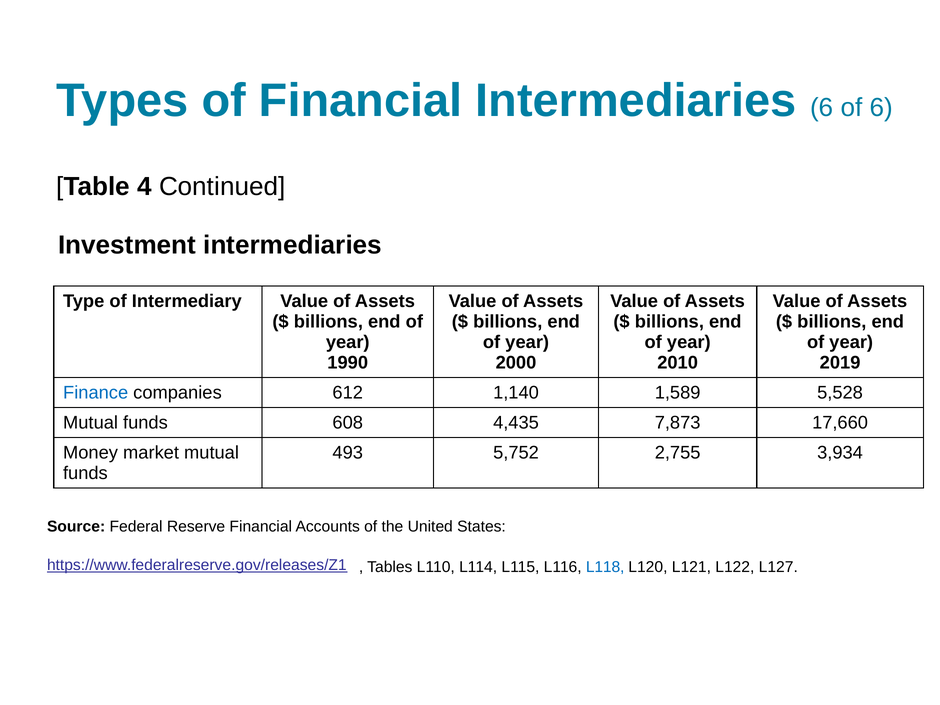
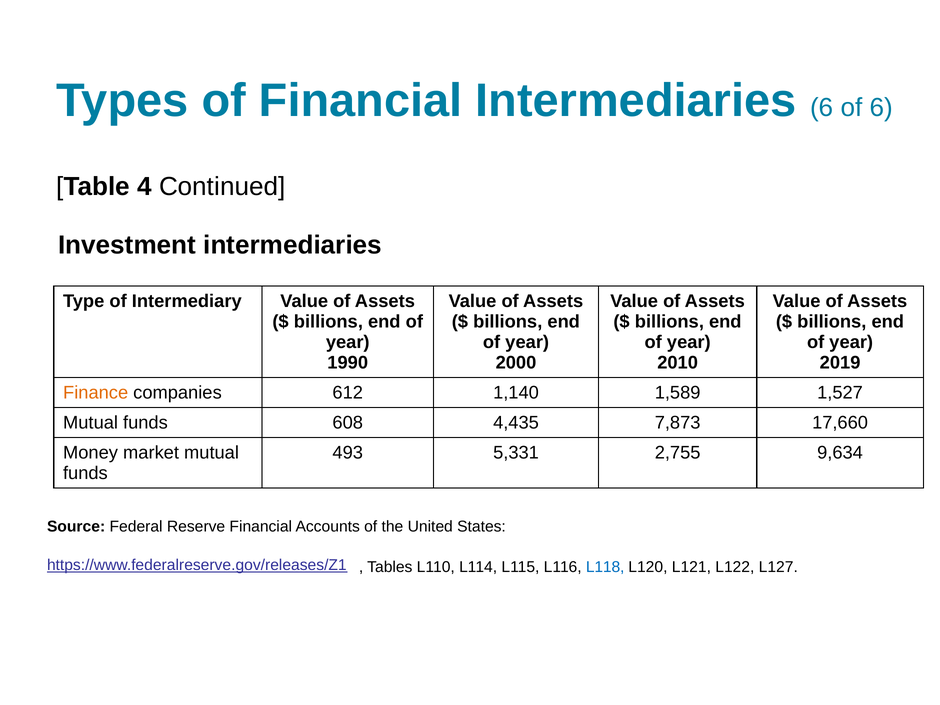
Finance colour: blue -> orange
5,528: 5,528 -> 1,527
5,752: 5,752 -> 5,331
3,934: 3,934 -> 9,634
